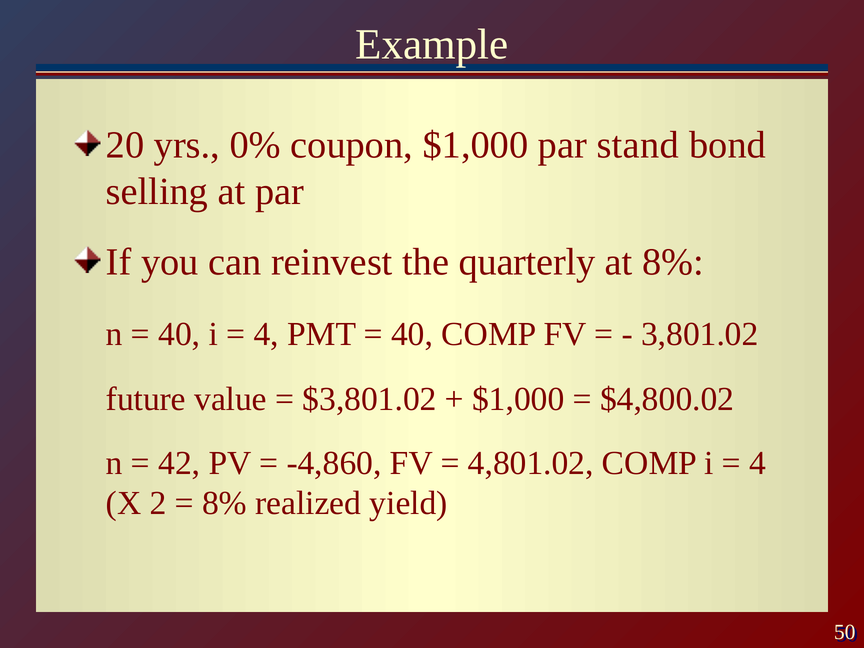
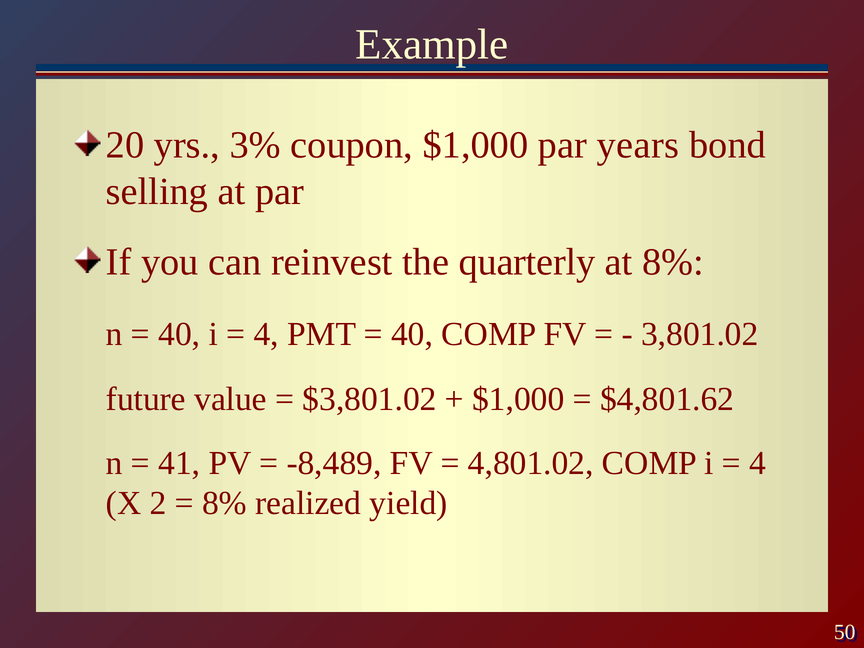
0%: 0% -> 3%
stand: stand -> years
$4,800.02: $4,800.02 -> $4,801.62
42: 42 -> 41
-4,860: -4,860 -> -8,489
